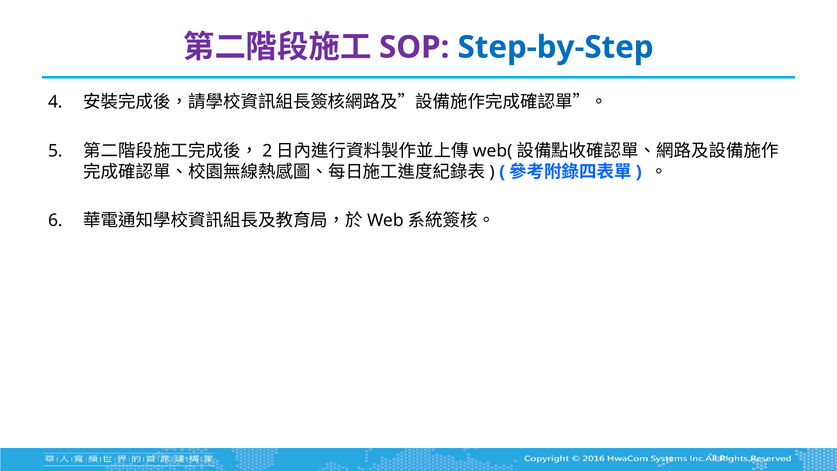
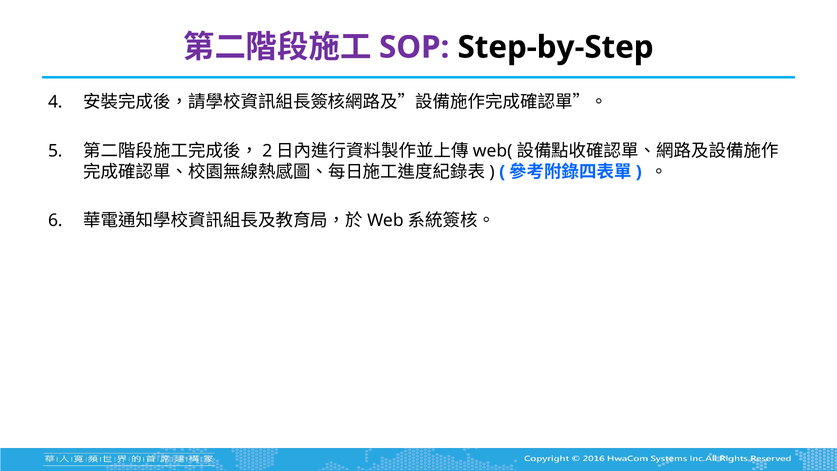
Step-by-Step colour: blue -> black
